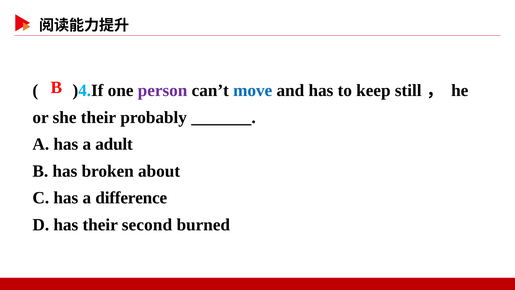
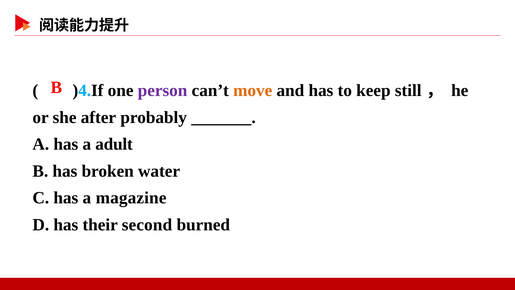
move colour: blue -> orange
she their: their -> after
about: about -> water
difference: difference -> magazine
